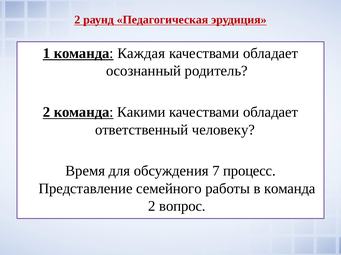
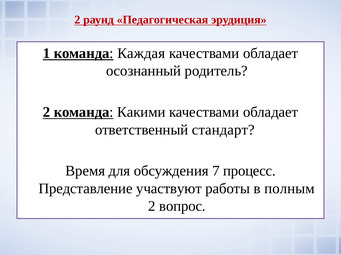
человеку: человеку -> стандарт
семейного: семейного -> участвуют
в команда: команда -> полным
